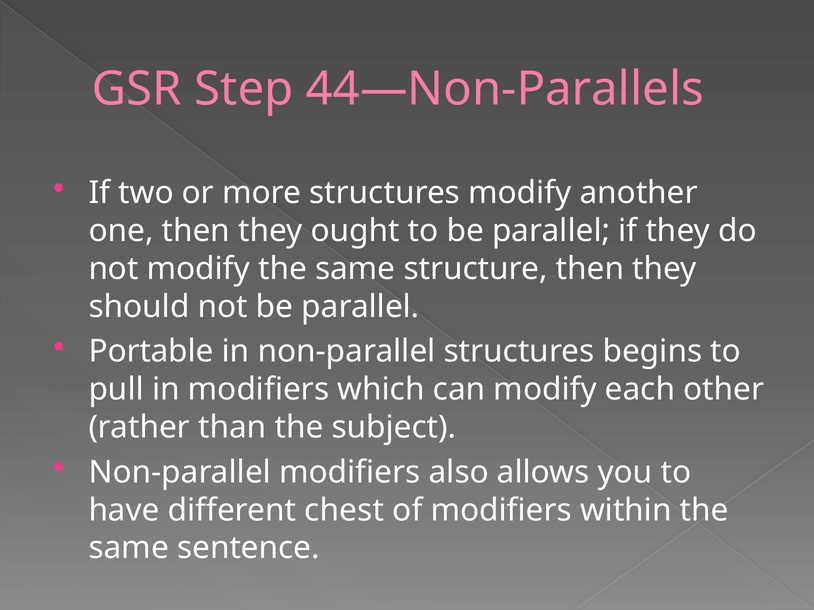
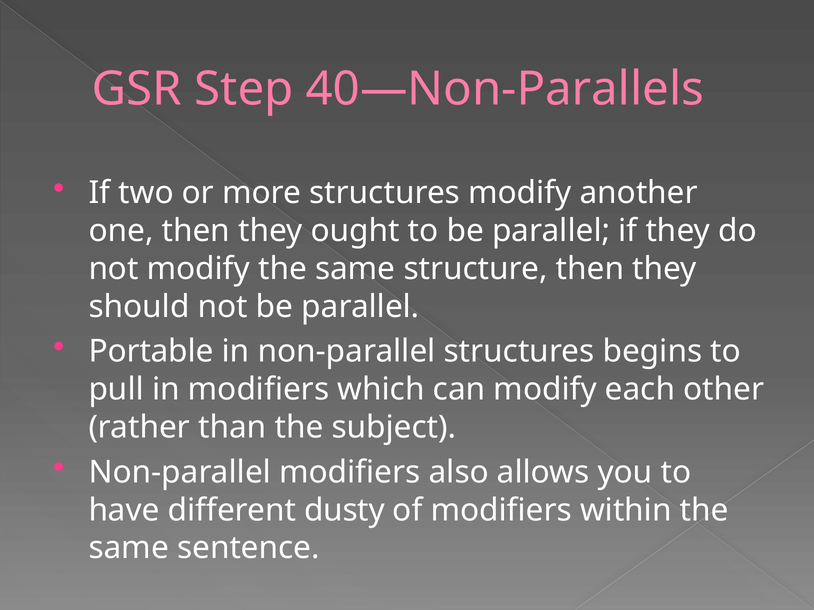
44—Non-Parallels: 44—Non-Parallels -> 40—Non-Parallels
chest: chest -> dusty
